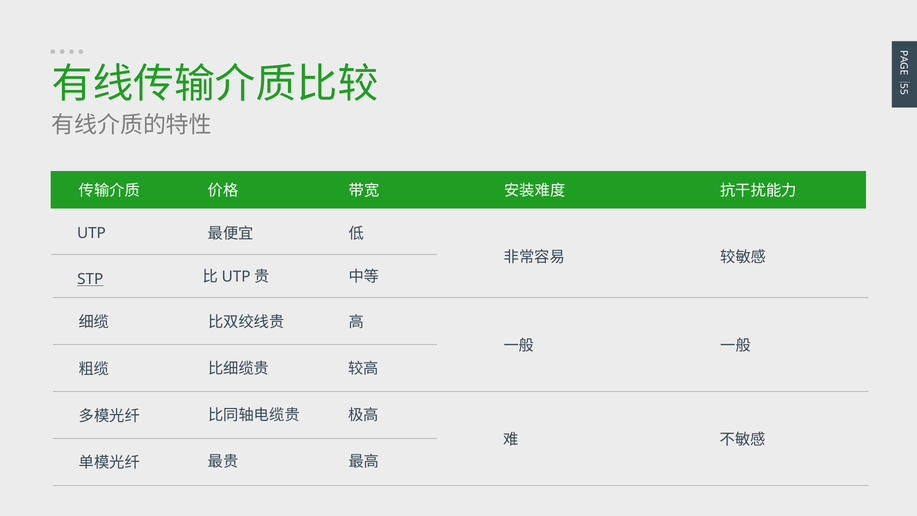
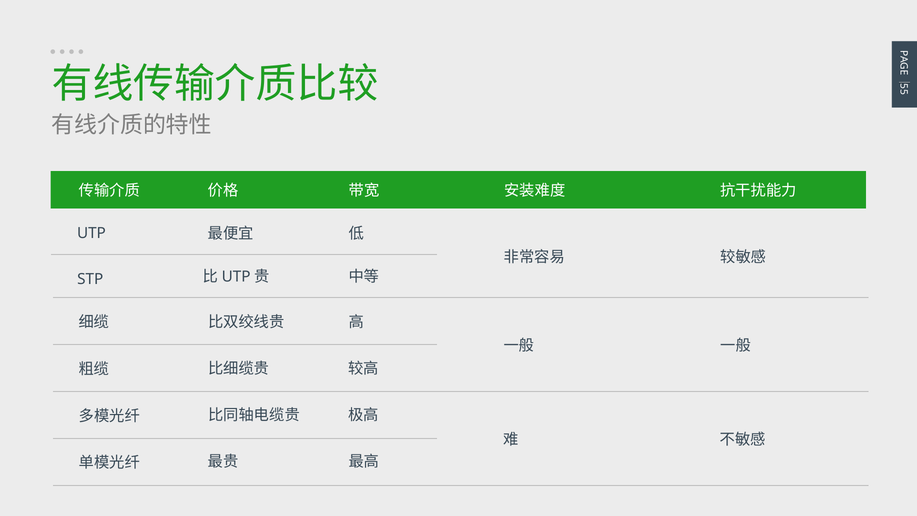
STP underline: present -> none
